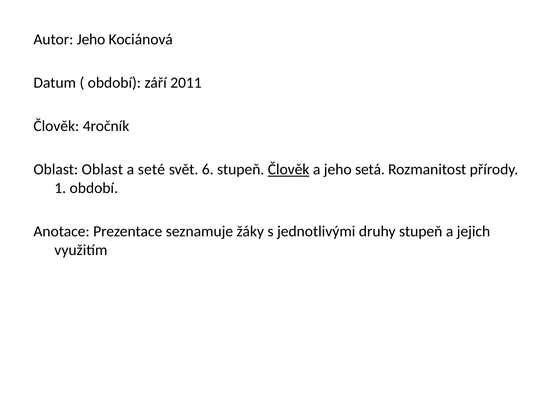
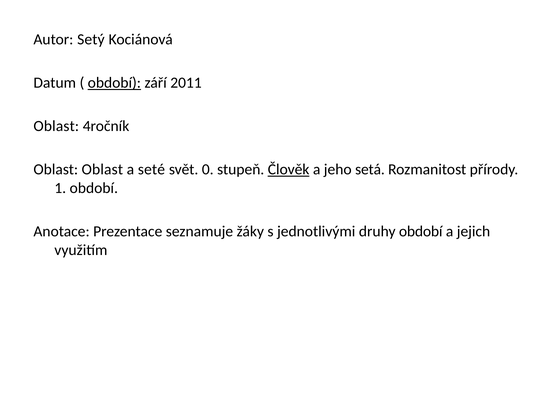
Autor Jeho: Jeho -> Setý
období at (114, 83) underline: none -> present
Člověk at (56, 126): Člověk -> Oblast
6: 6 -> 0
druhy stupeň: stupeň -> období
